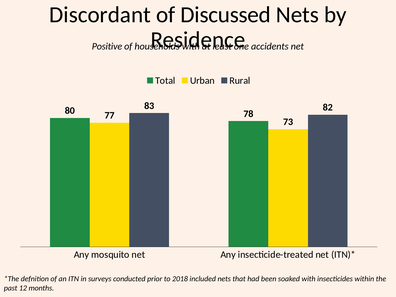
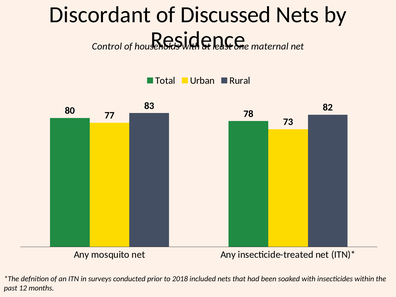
Positive: Positive -> Control
accidents: accidents -> maternal
